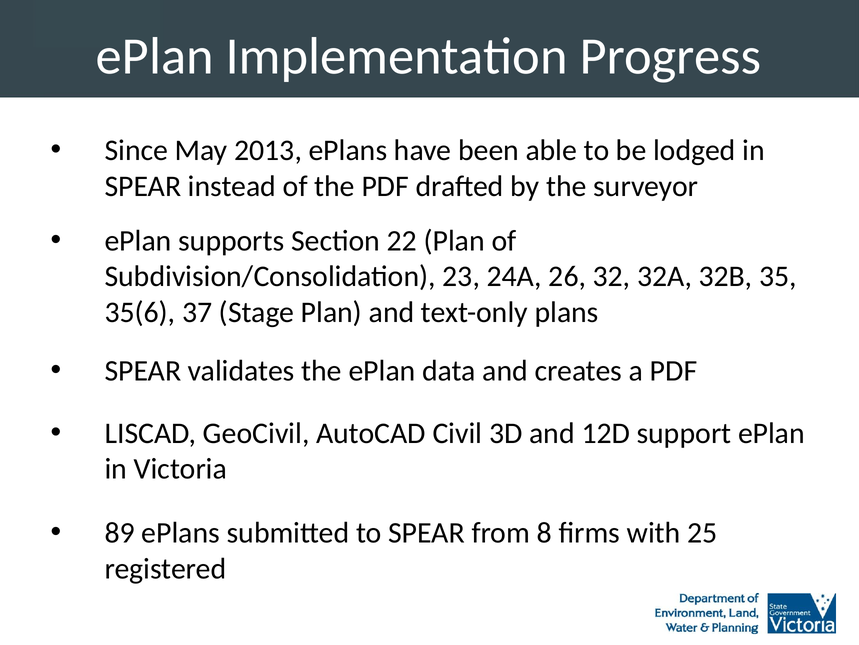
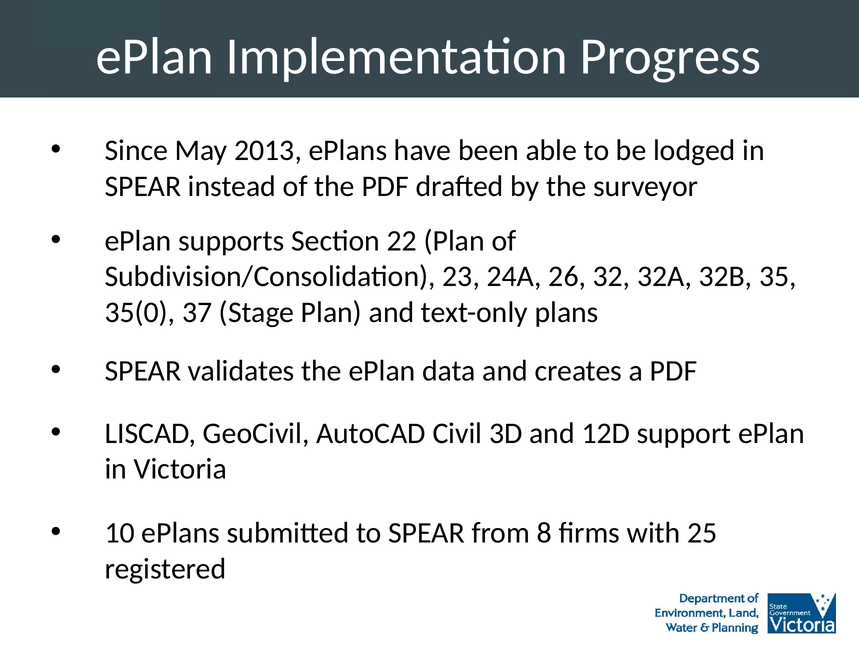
35(6: 35(6 -> 35(0
89: 89 -> 10
